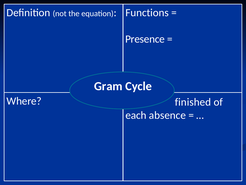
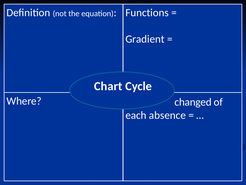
Presence: Presence -> Gradient
Gram: Gram -> Chart
finished: finished -> changed
